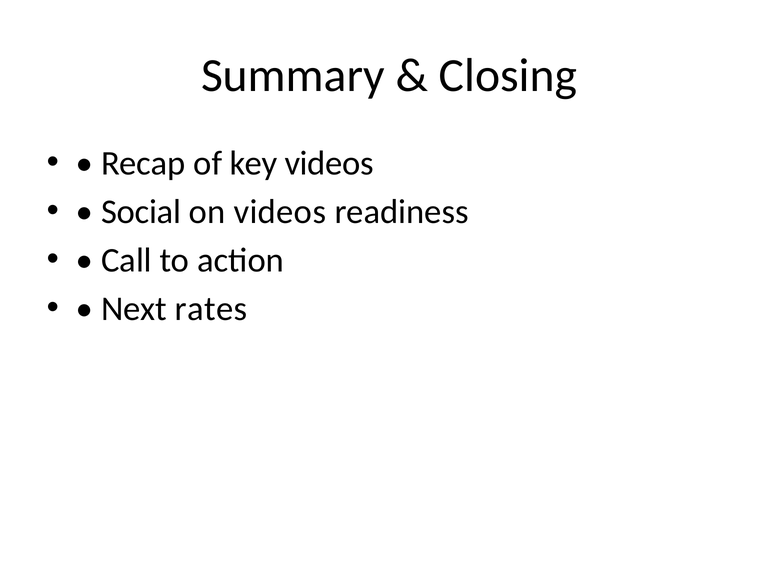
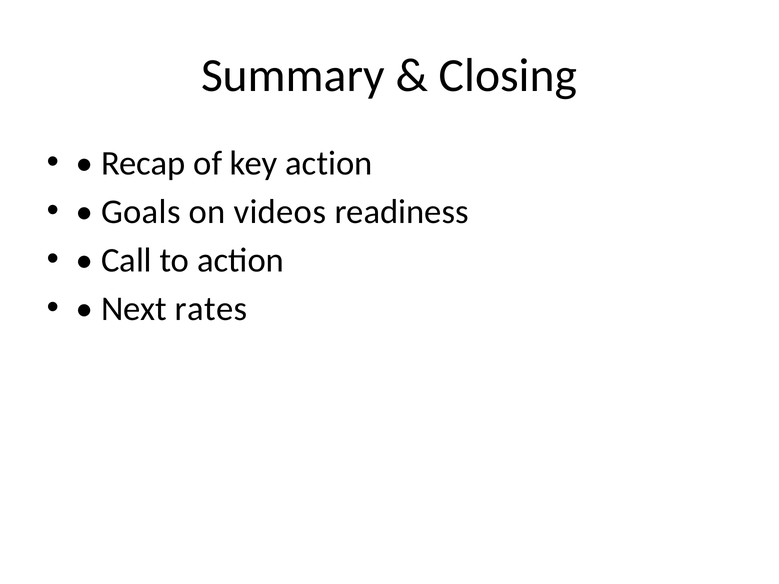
key videos: videos -> action
Social: Social -> Goals
